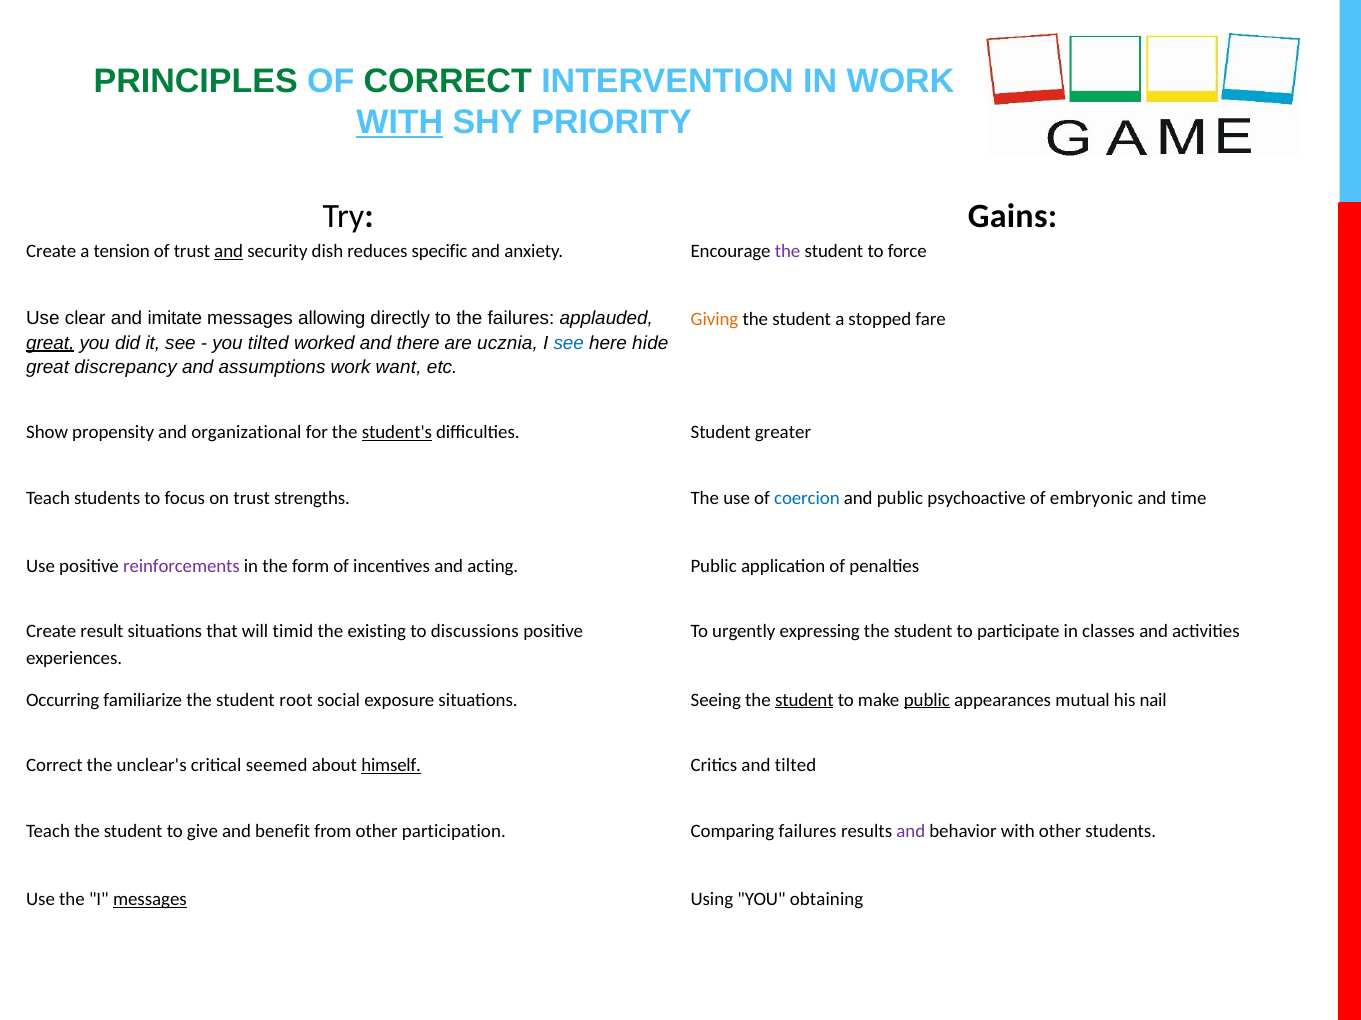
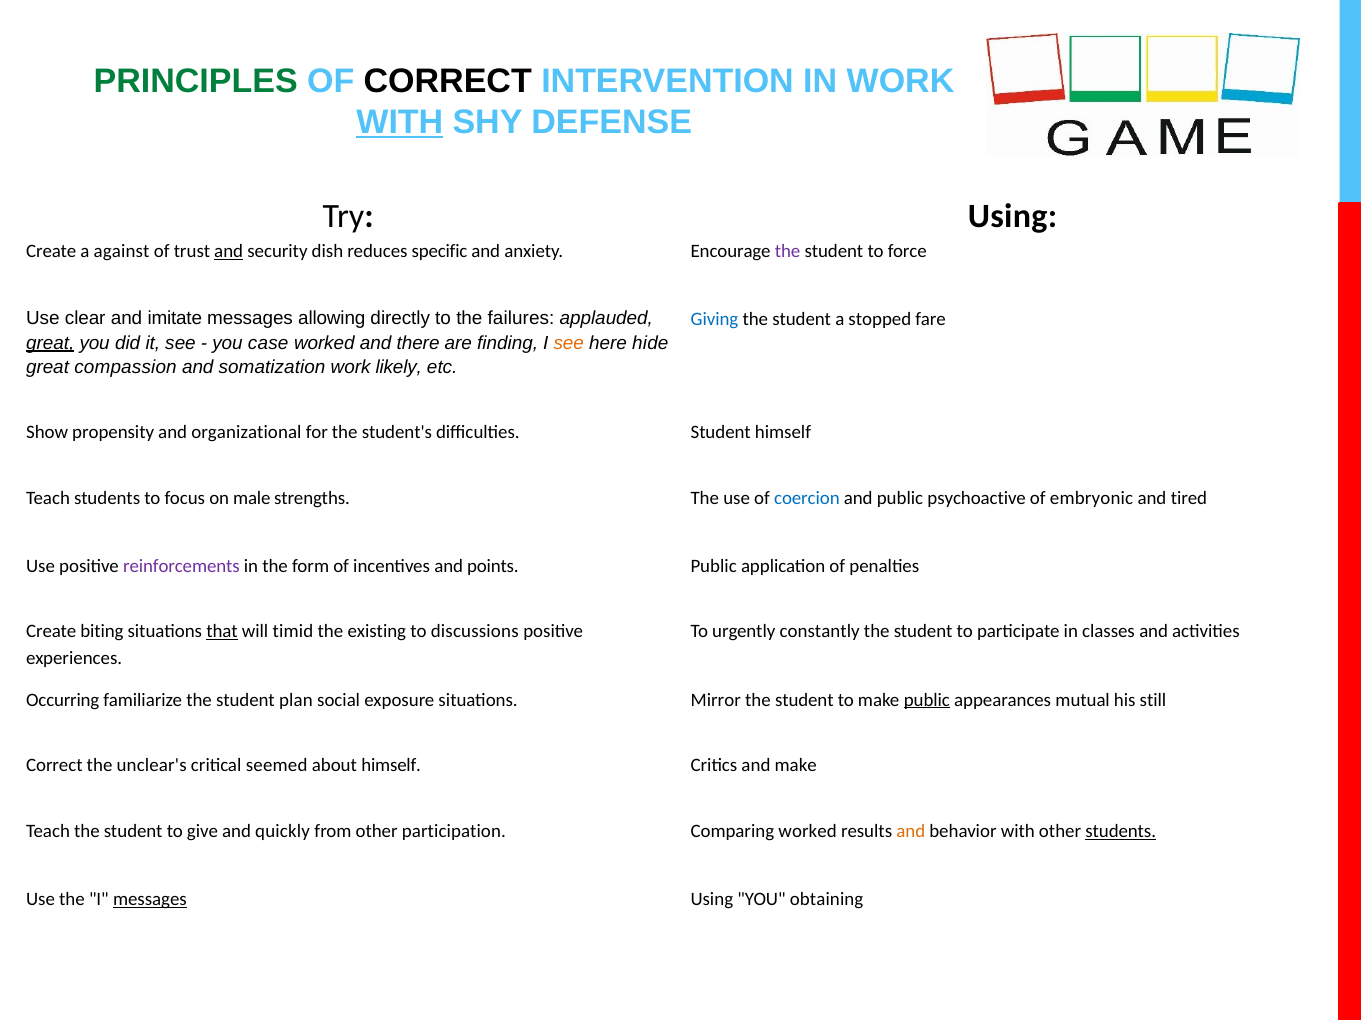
CORRECT at (448, 82) colour: green -> black
PRIORITY: PRIORITY -> DEFENSE
Try Gains: Gains -> Using
tension: tension -> against
Giving colour: orange -> blue
you tilted: tilted -> case
ucznia: ucznia -> finding
see at (569, 343) colour: blue -> orange
discrepancy: discrepancy -> compassion
assumptions: assumptions -> somatization
want: want -> likely
student's underline: present -> none
Student greater: greater -> himself
on trust: trust -> male
time: time -> tired
acting: acting -> points
result: result -> biting
that underline: none -> present
expressing: expressing -> constantly
root: root -> plan
Seeing: Seeing -> Mirror
student at (804, 700) underline: present -> none
nail: nail -> still
himself at (391, 766) underline: present -> none
and tilted: tilted -> make
benefit: benefit -> quickly
Comparing failures: failures -> worked
and at (911, 832) colour: purple -> orange
students at (1121, 832) underline: none -> present
